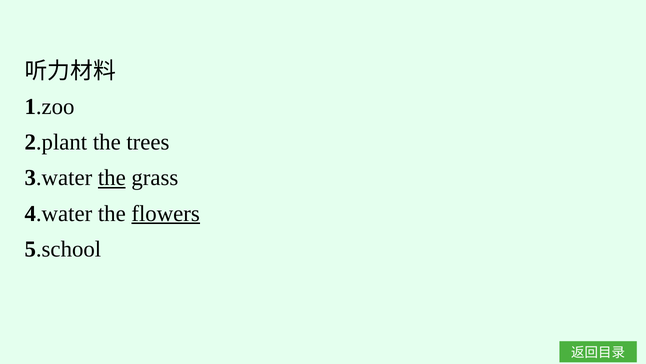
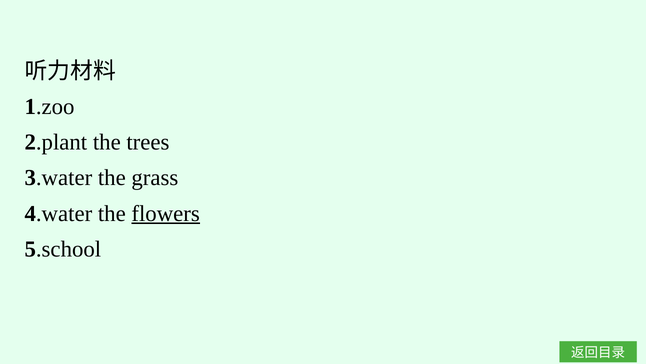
the at (112, 178) underline: present -> none
